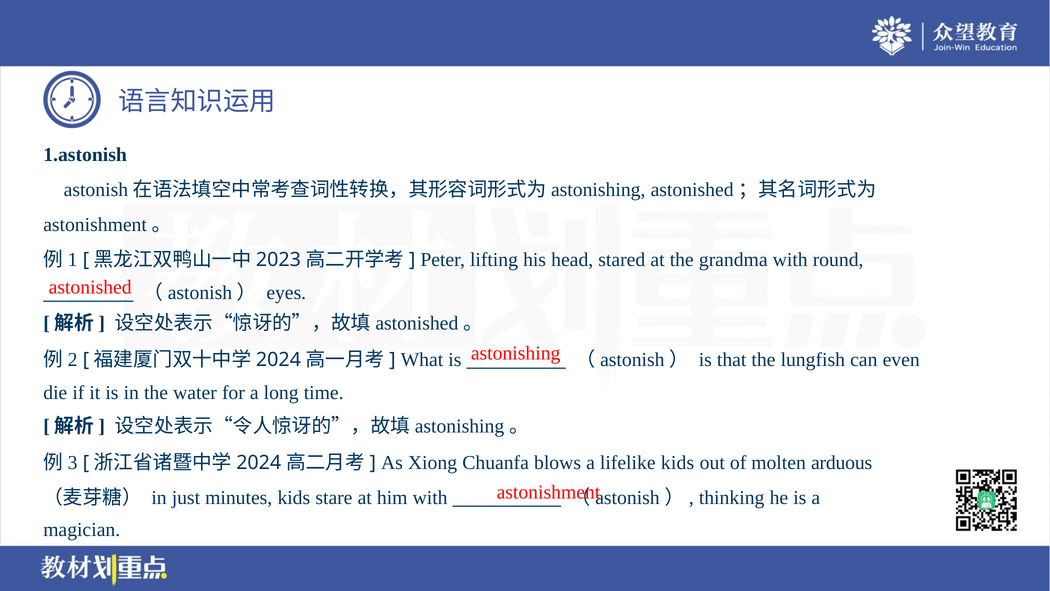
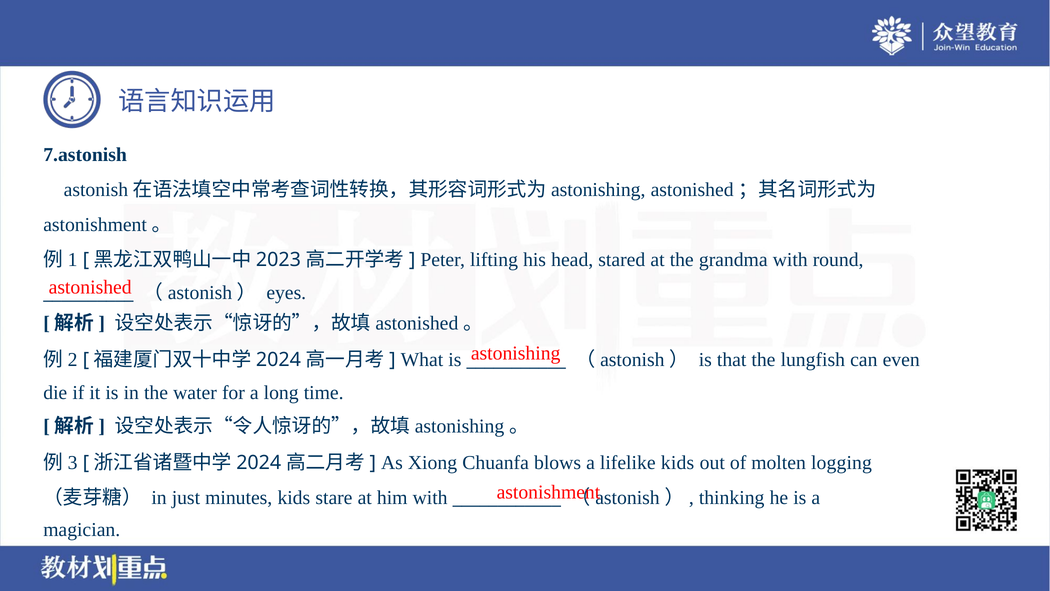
1.astonish: 1.astonish -> 7.astonish
arduous: arduous -> logging
